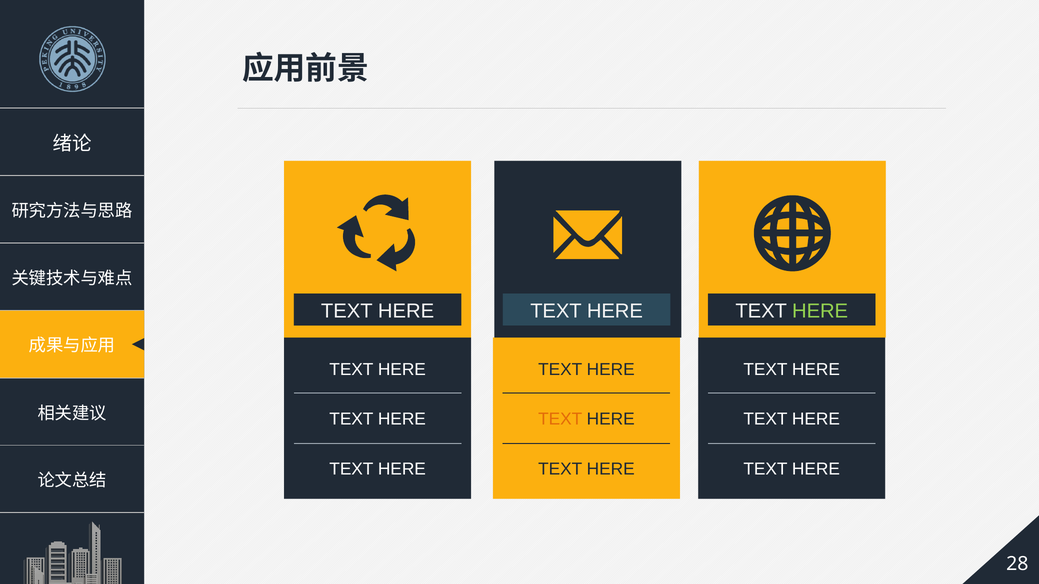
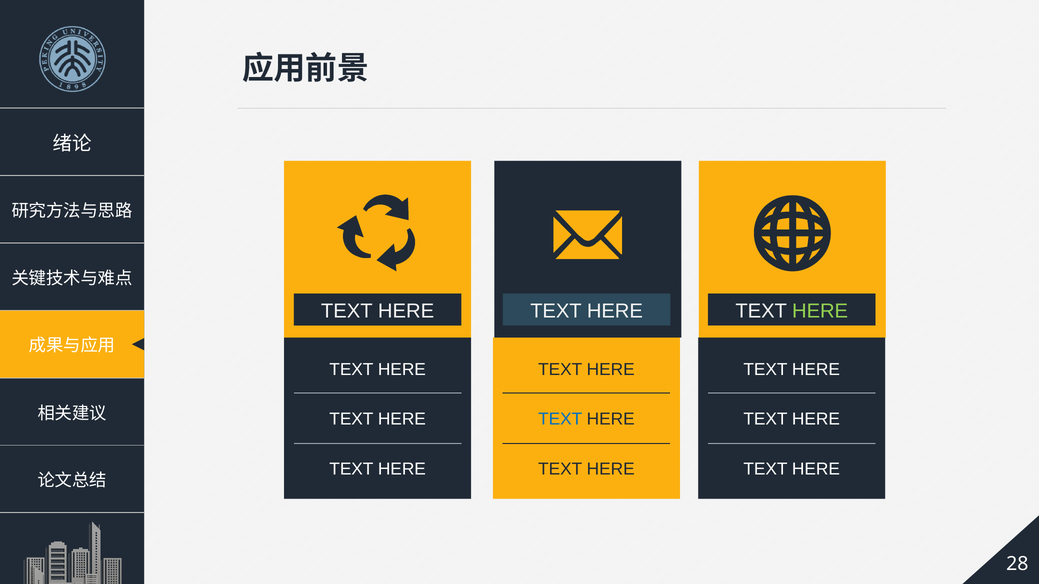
TEXT at (560, 419) colour: orange -> blue
